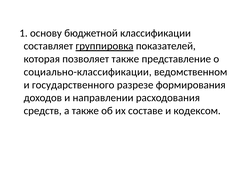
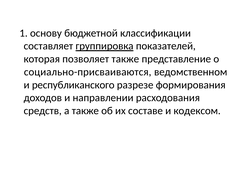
социально-классификации: социально-классификации -> социально-присваиваются
государственного: государственного -> республиканского
